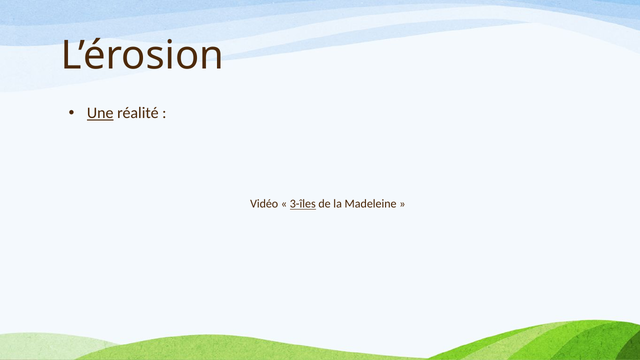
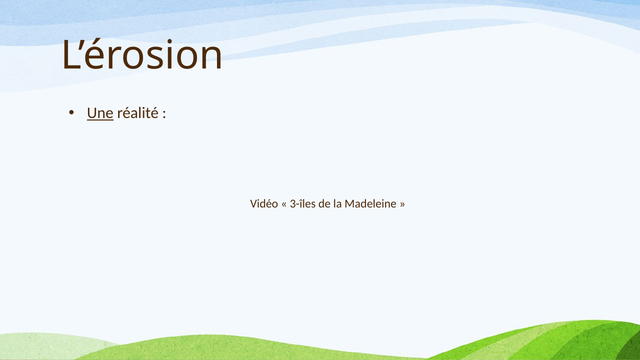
3-îles underline: present -> none
